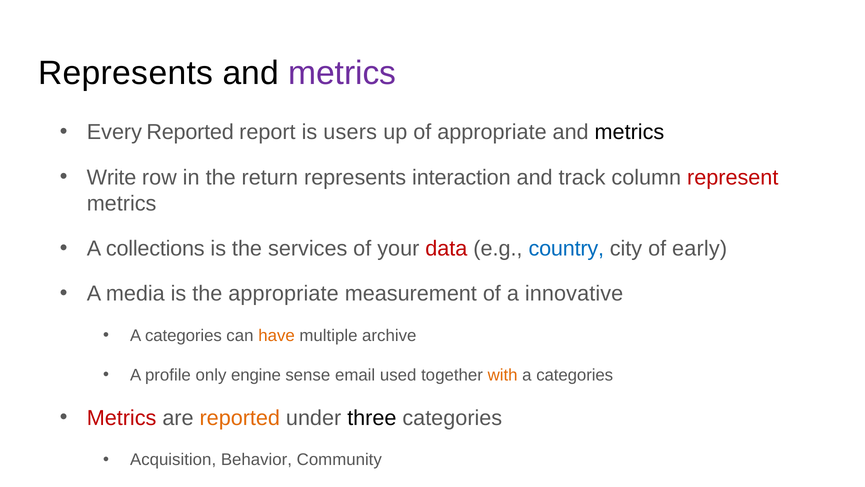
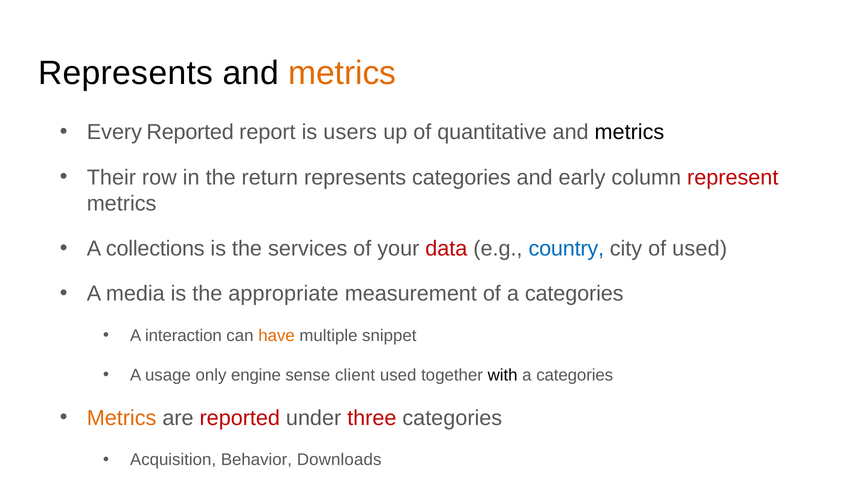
metrics at (342, 73) colour: purple -> orange
of appropriate: appropriate -> quantitative
Write: Write -> Their
represents interaction: interaction -> categories
track: track -> early
of early: early -> used
of a innovative: innovative -> categories
categories at (183, 336): categories -> interaction
archive: archive -> snippet
profile: profile -> usage
email: email -> client
with colour: orange -> black
Metrics at (122, 418) colour: red -> orange
reported at (240, 418) colour: orange -> red
three colour: black -> red
Community: Community -> Downloads
